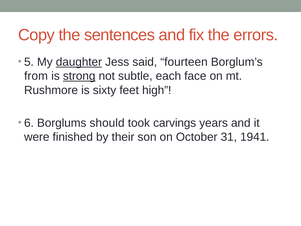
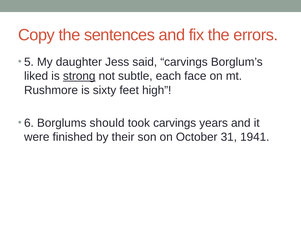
daughter underline: present -> none
said fourteen: fourteen -> carvings
from: from -> liked
